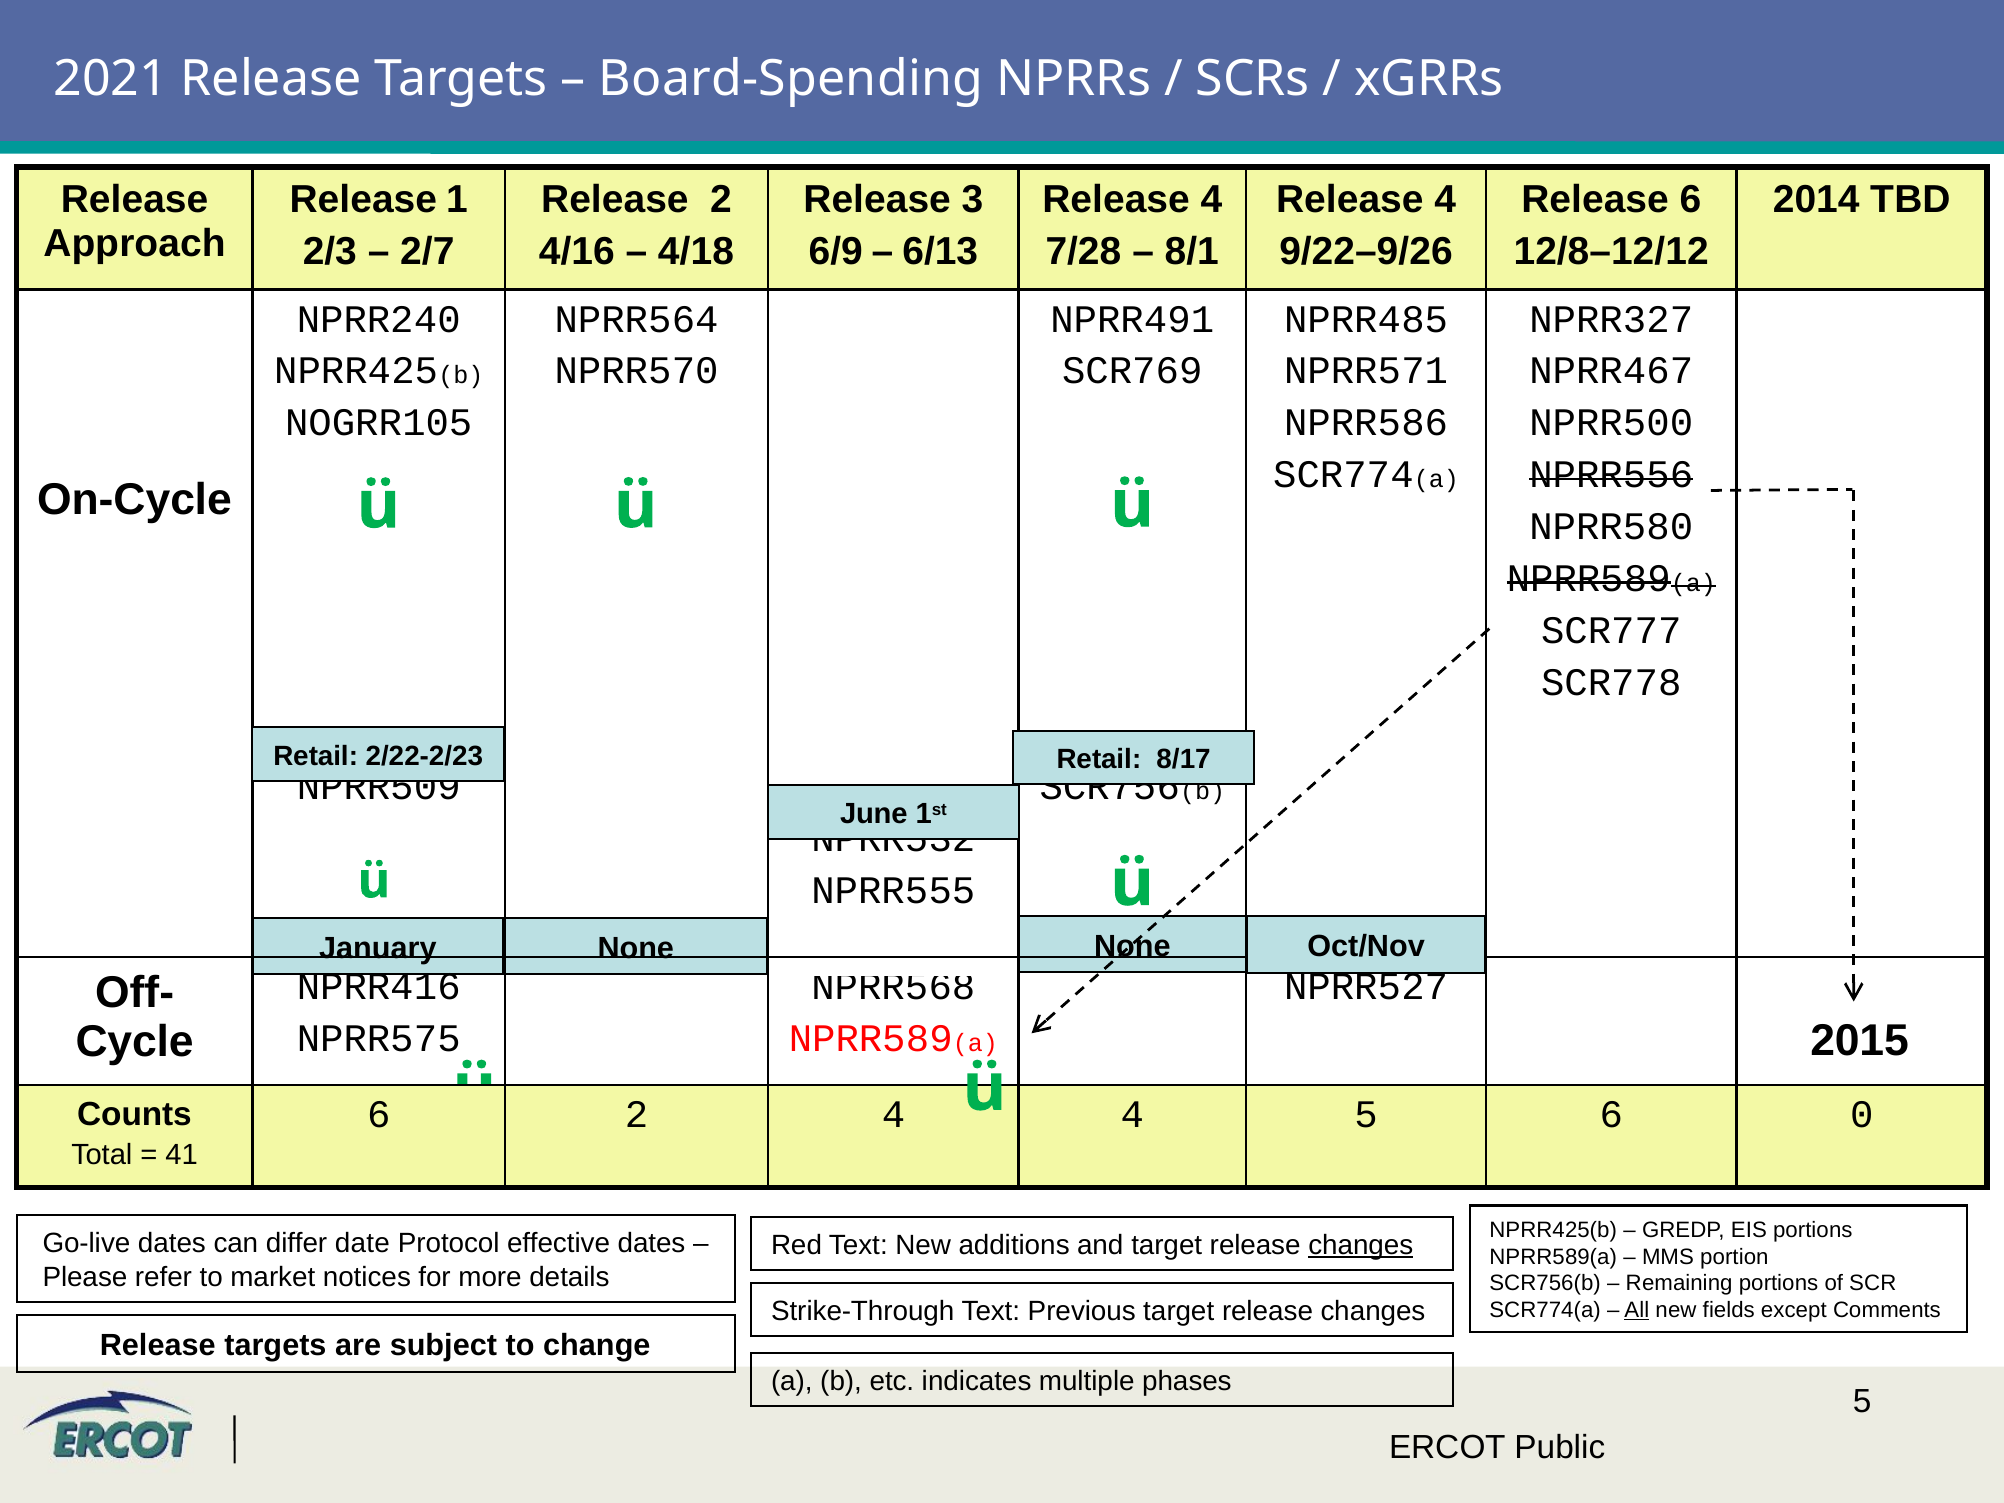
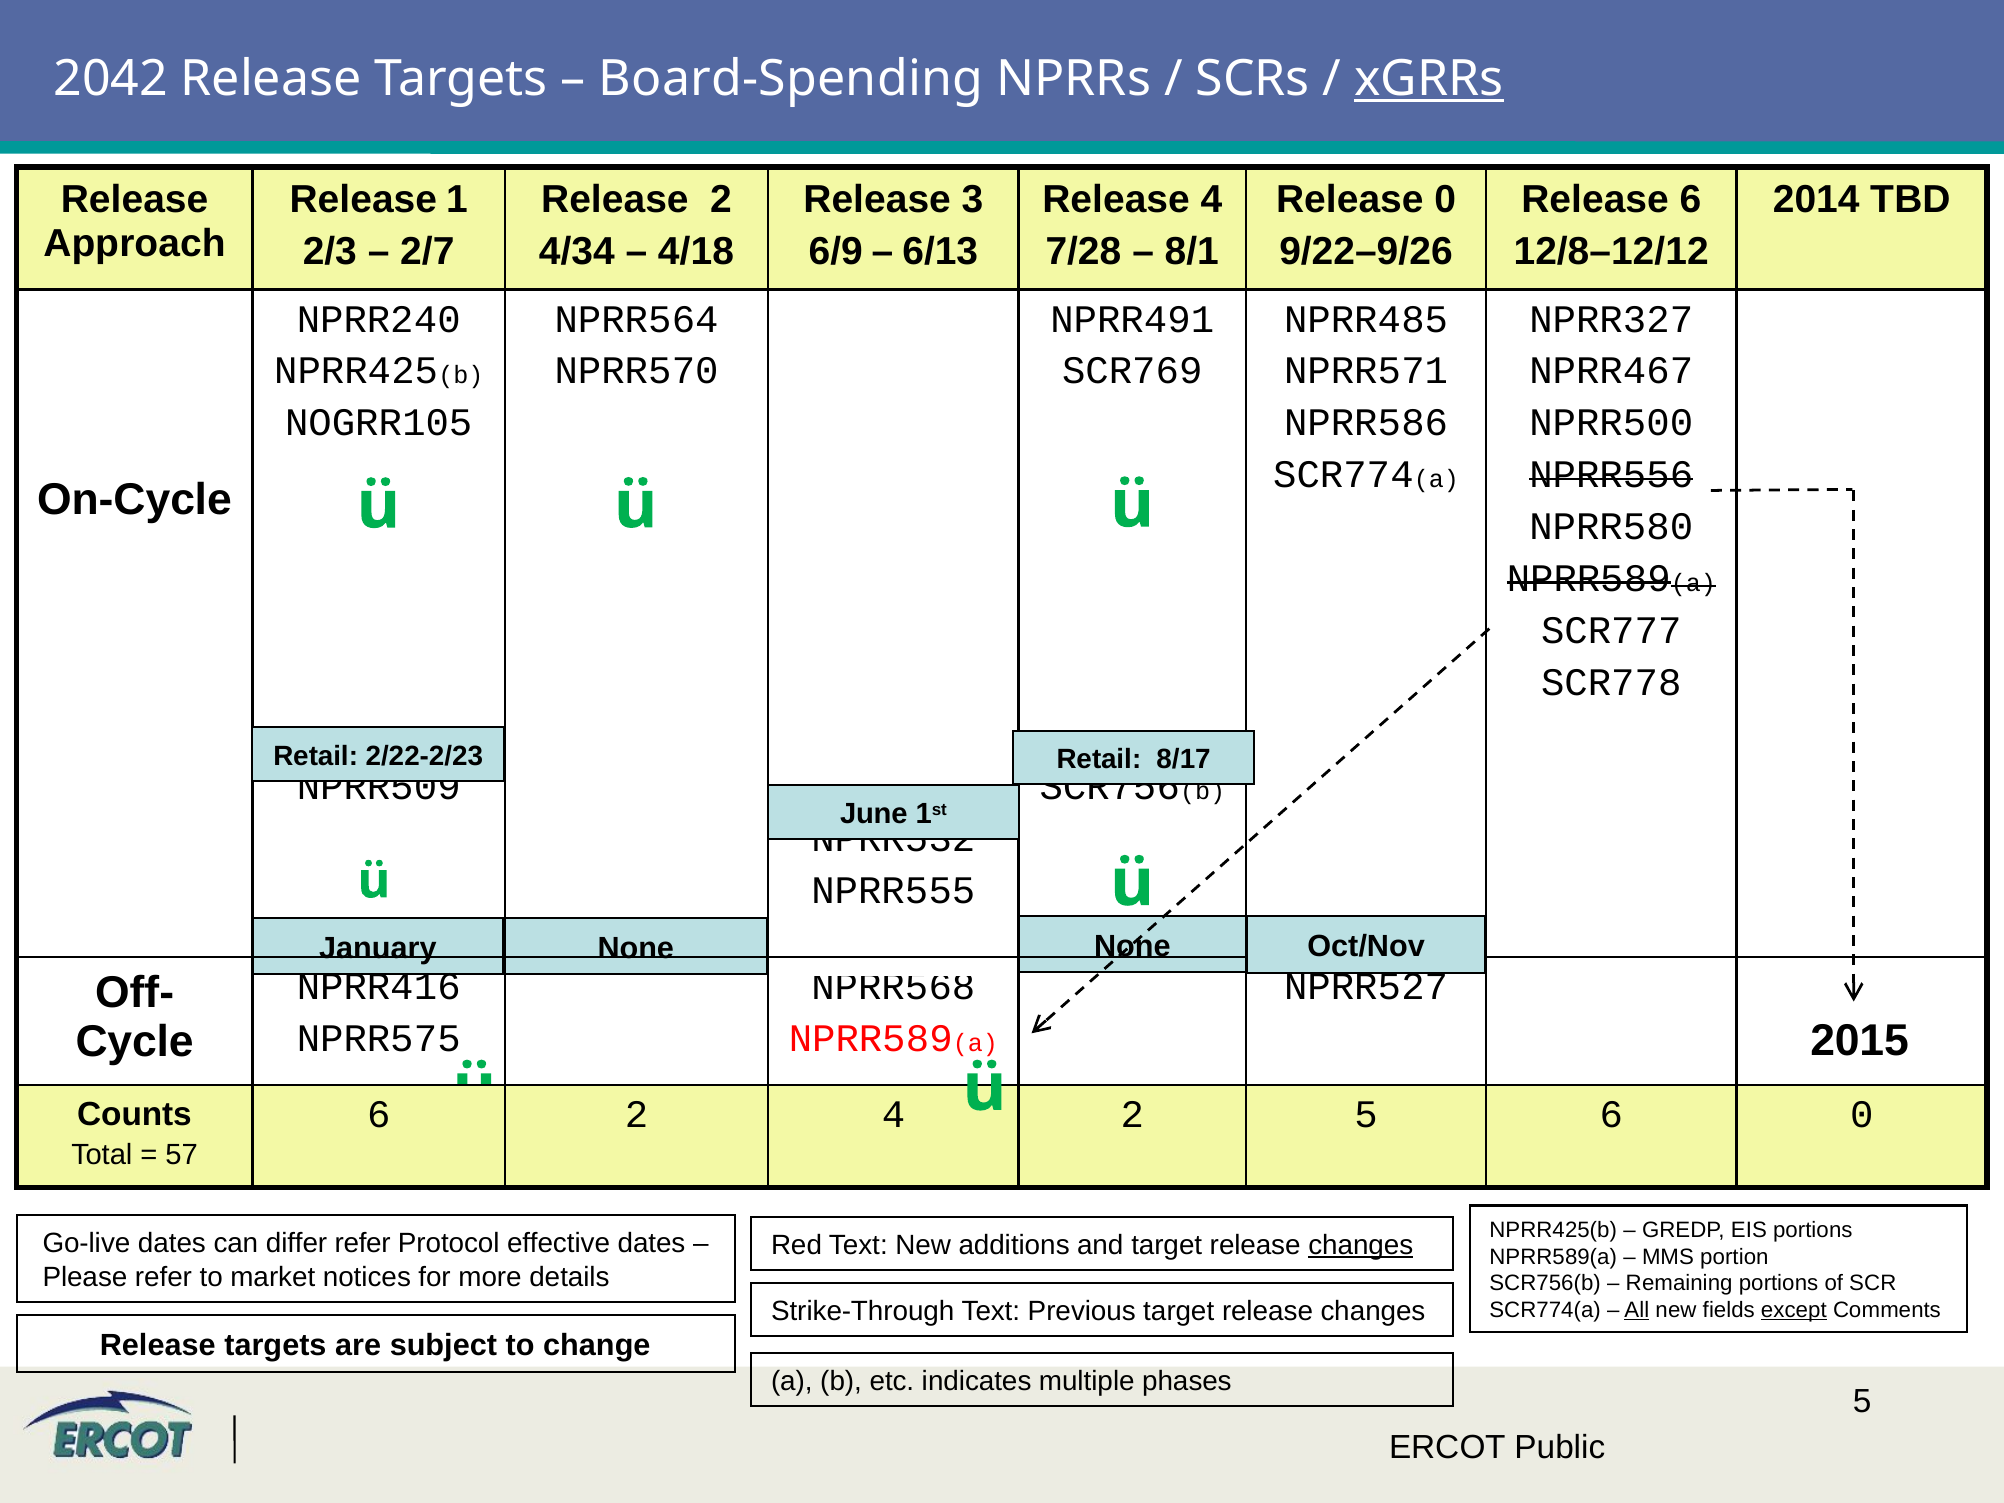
2021: 2021 -> 2042
xGRRs underline: none -> present
4 at (1445, 200): 4 -> 0
4/16: 4/16 -> 4/34
4 4: 4 -> 2
41: 41 -> 57
differ date: date -> refer
except underline: none -> present
